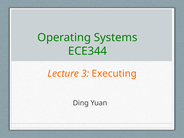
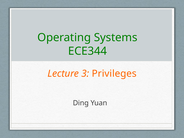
Executing: Executing -> Privileges
